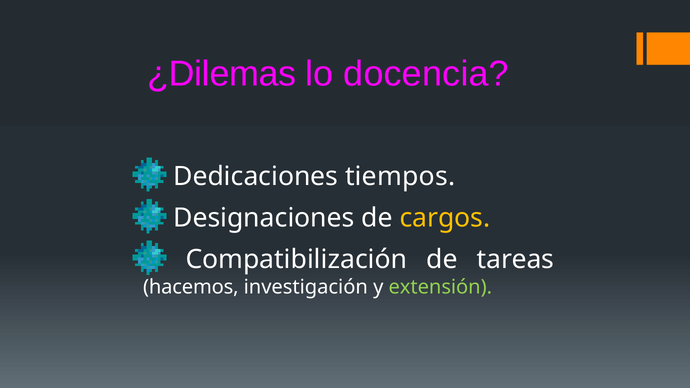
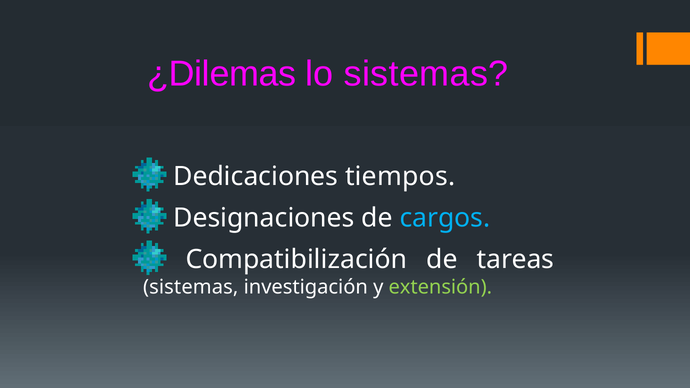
lo docencia: docencia -> sistemas
cargos colour: yellow -> light blue
hacemos at (191, 287): hacemos -> sistemas
